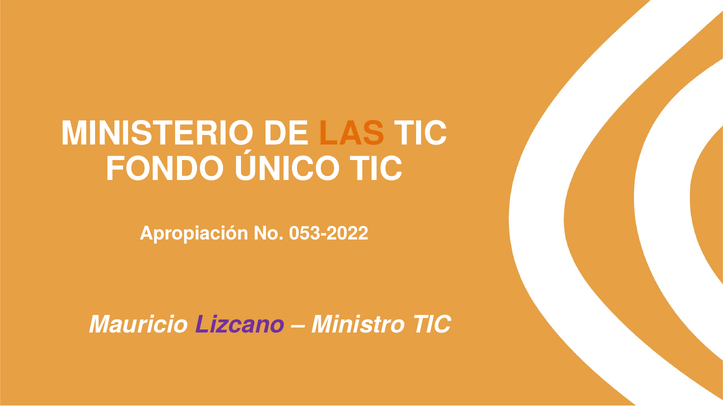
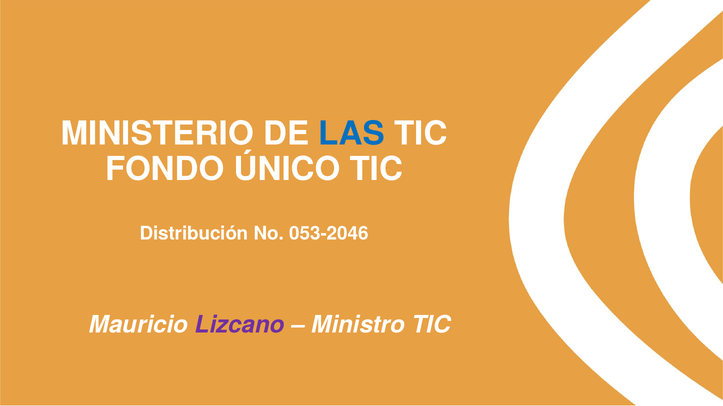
LAS colour: orange -> blue
Apropiación: Apropiación -> Distribución
053-2022: 053-2022 -> 053-2046
